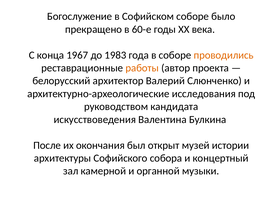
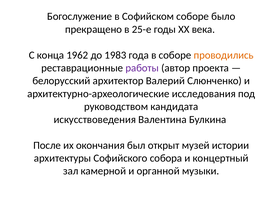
60-е: 60-е -> 25-е
1967: 1967 -> 1962
работы colour: orange -> purple
